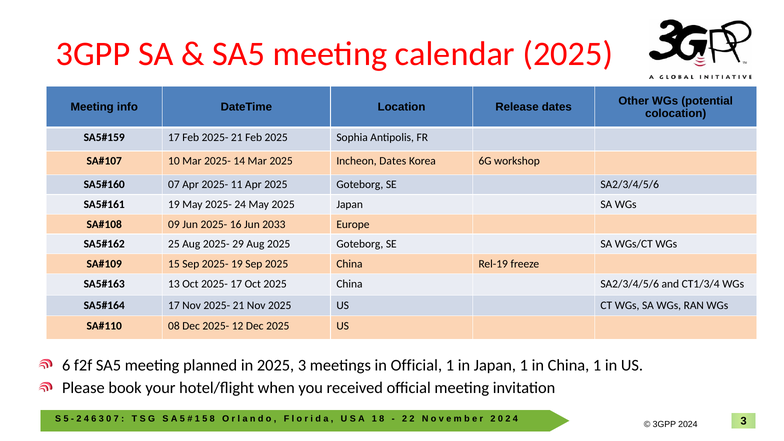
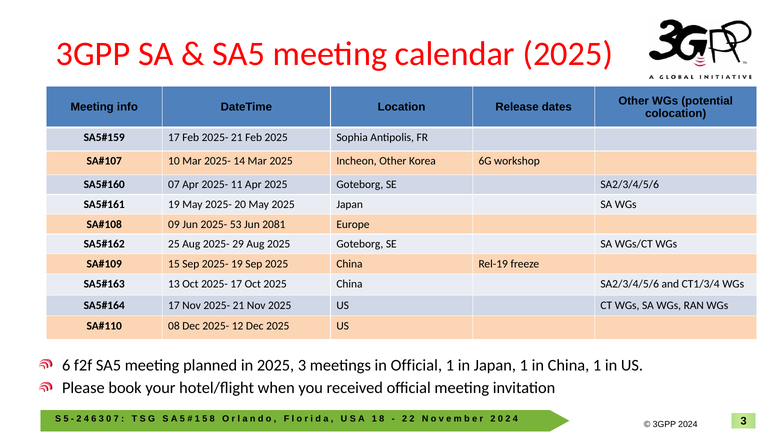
Incheon Dates: Dates -> Other
24: 24 -> 20
16: 16 -> 53
2033: 2033 -> 2081
